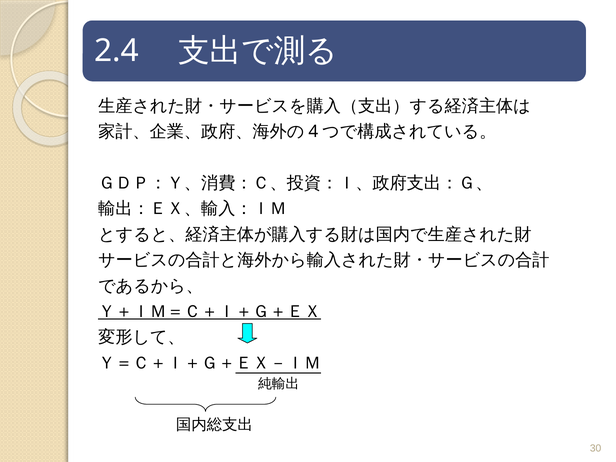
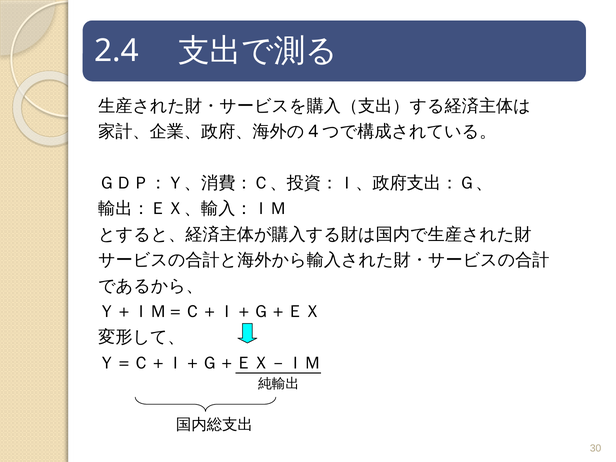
Ｙ＋ＩＭ＝Ｃ＋Ｉ＋Ｇ＋ＥＸ underline: present -> none
